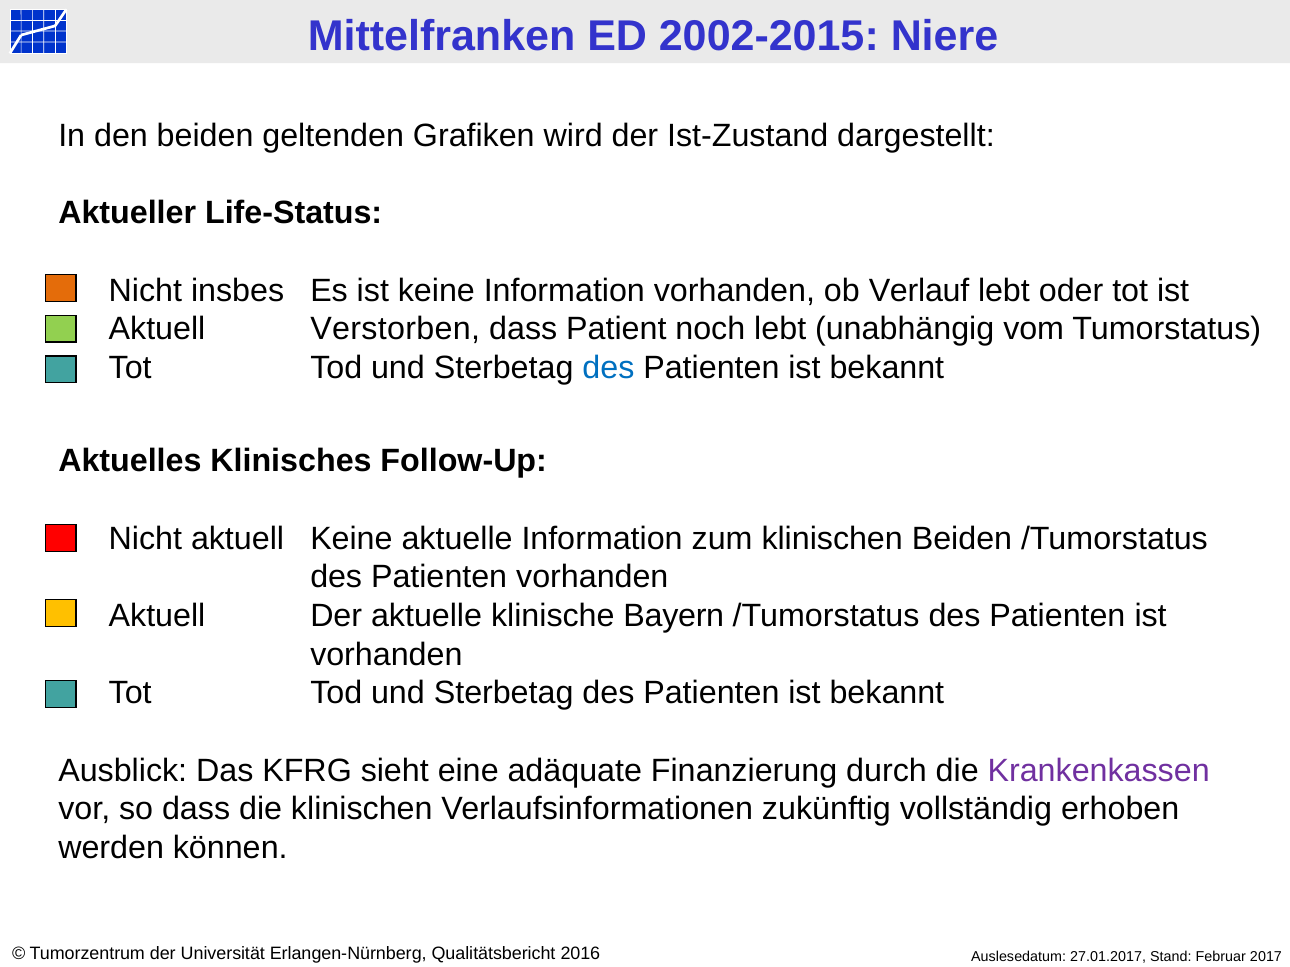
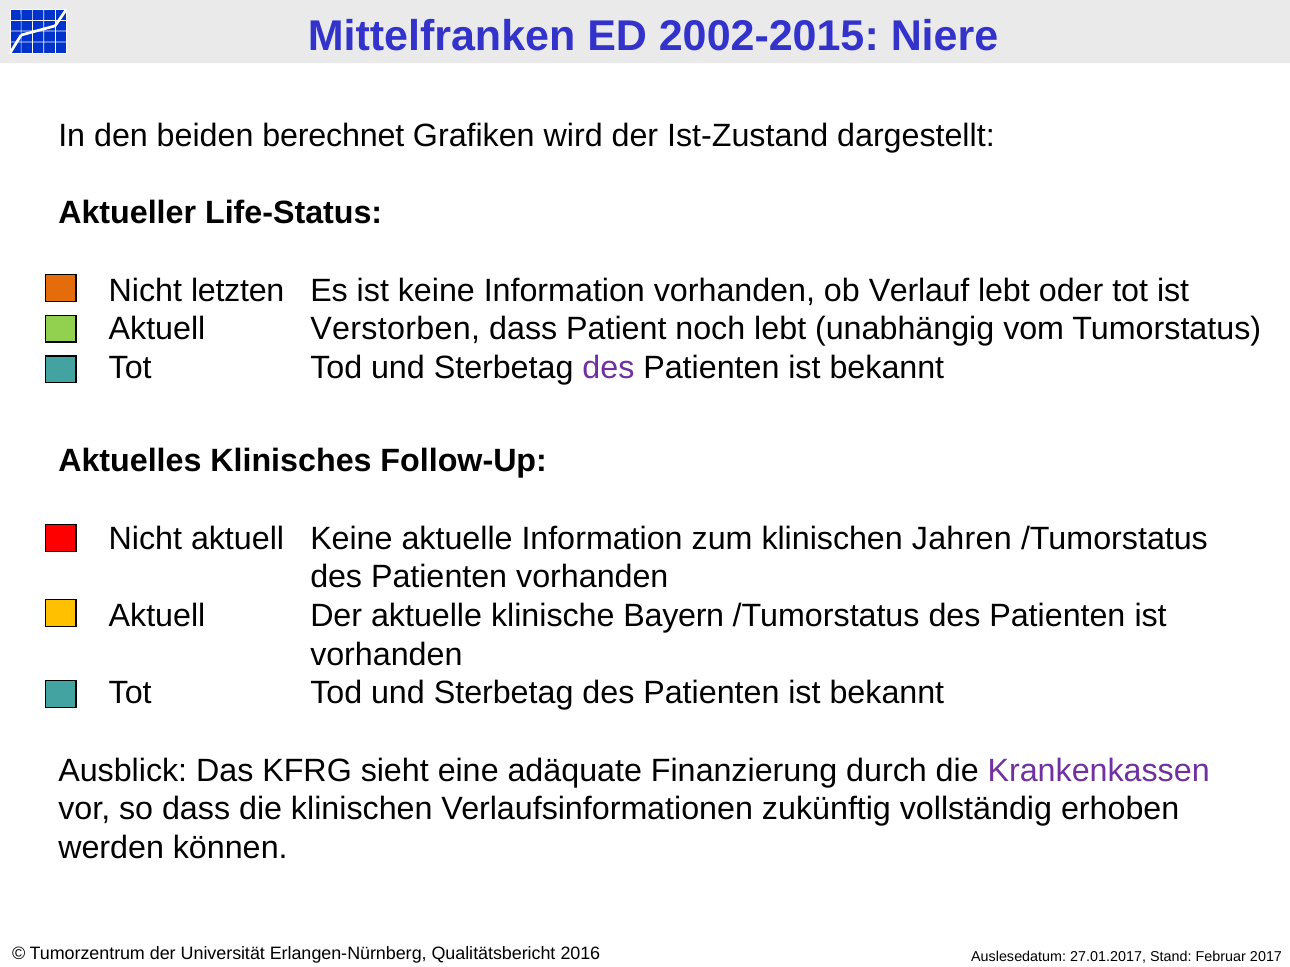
geltenden: geltenden -> berechnet
insbes: insbes -> letzten
des at (608, 368) colour: blue -> purple
klinischen Beiden: Beiden -> Jahren
